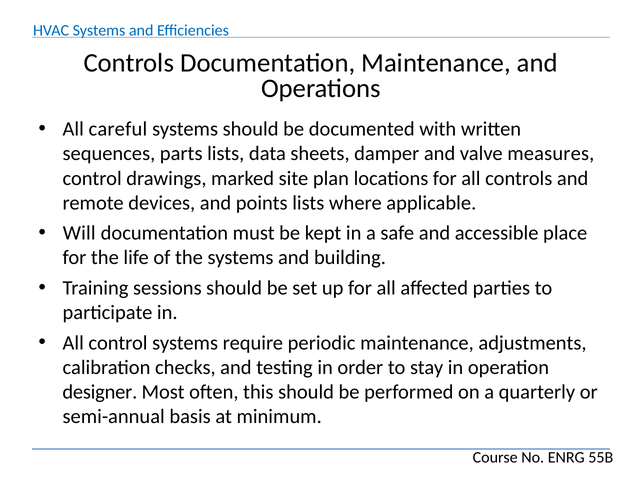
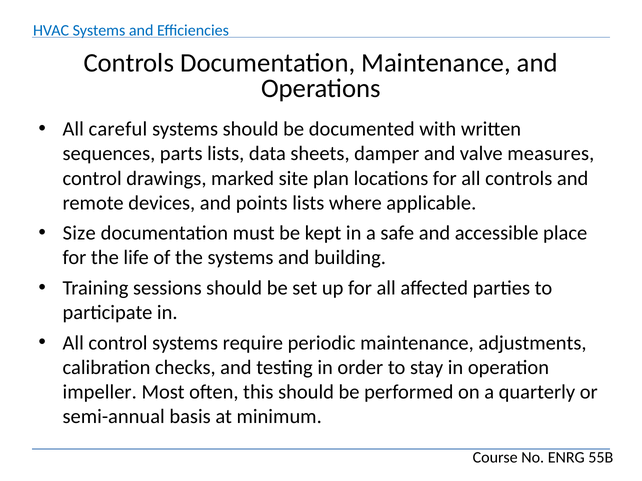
Will: Will -> Size
designer: designer -> impeller
